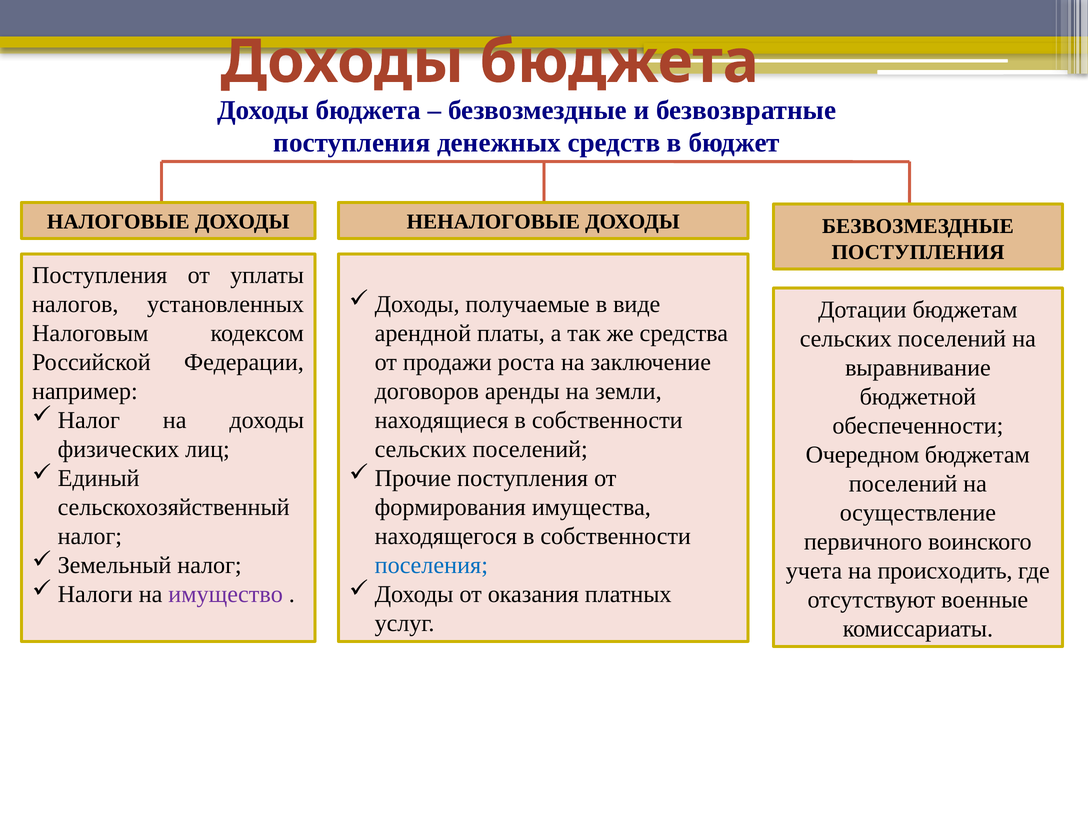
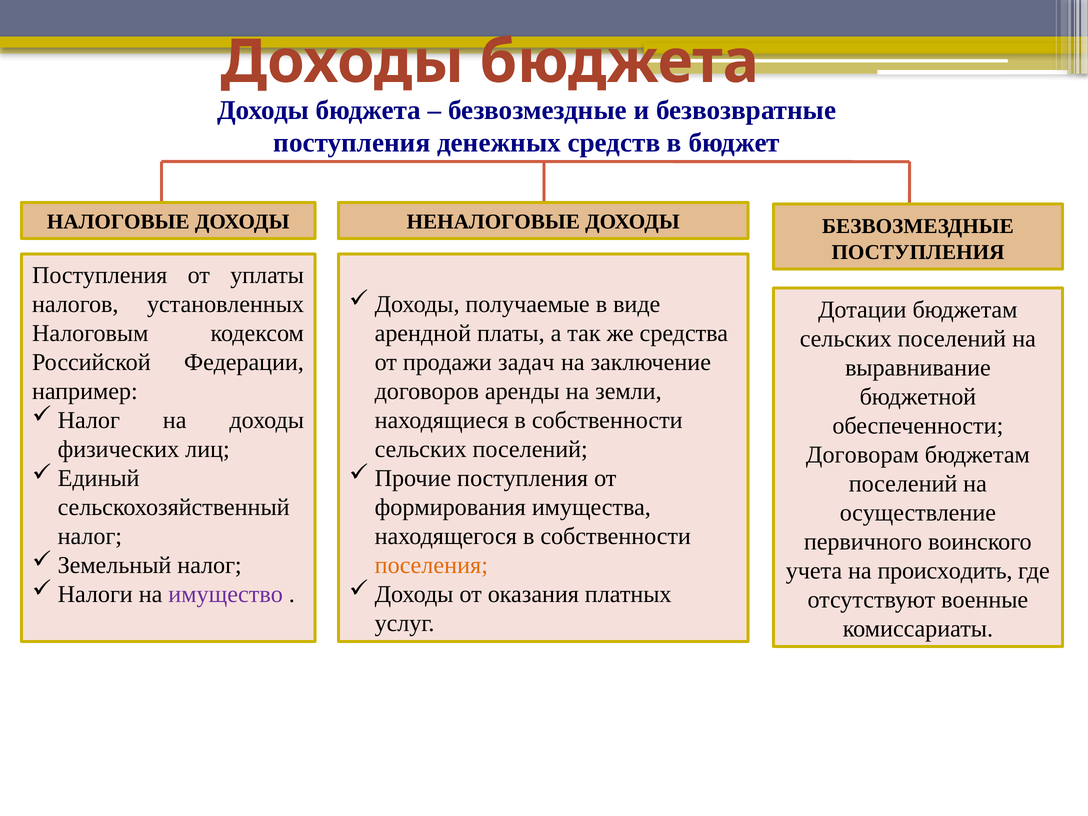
роста: роста -> задач
Очередном: Очередном -> Договорам
поселения colour: blue -> orange
